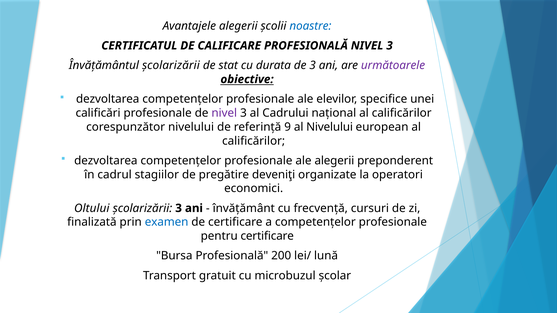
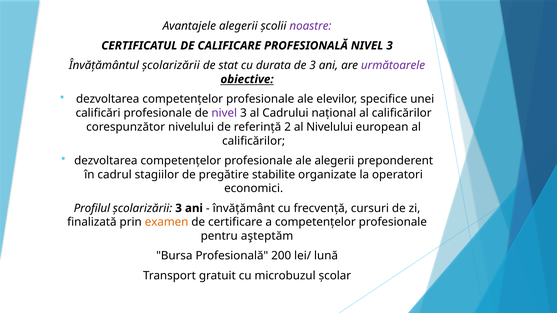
noastre colour: blue -> purple
9: 9 -> 2
deveniţi: deveniţi -> stabilite
Oltului: Oltului -> Profilul
examen colour: blue -> orange
pentru certificare: certificare -> aşteptăm
